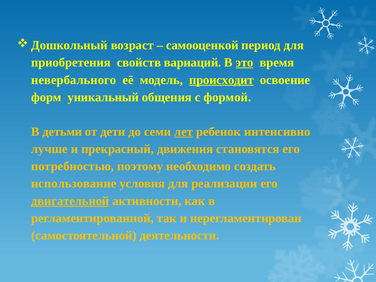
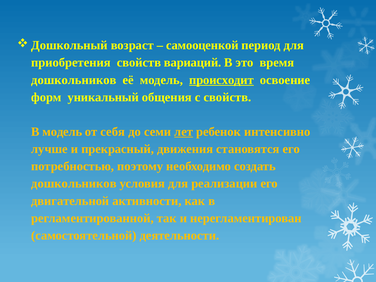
это underline: present -> none
невербального at (74, 80): невербального -> дошкольников
с формой: формой -> свойств
В детьми: детьми -> модель
дети: дети -> себя
использование at (74, 184): использование -> дошкольников
двигательной underline: present -> none
